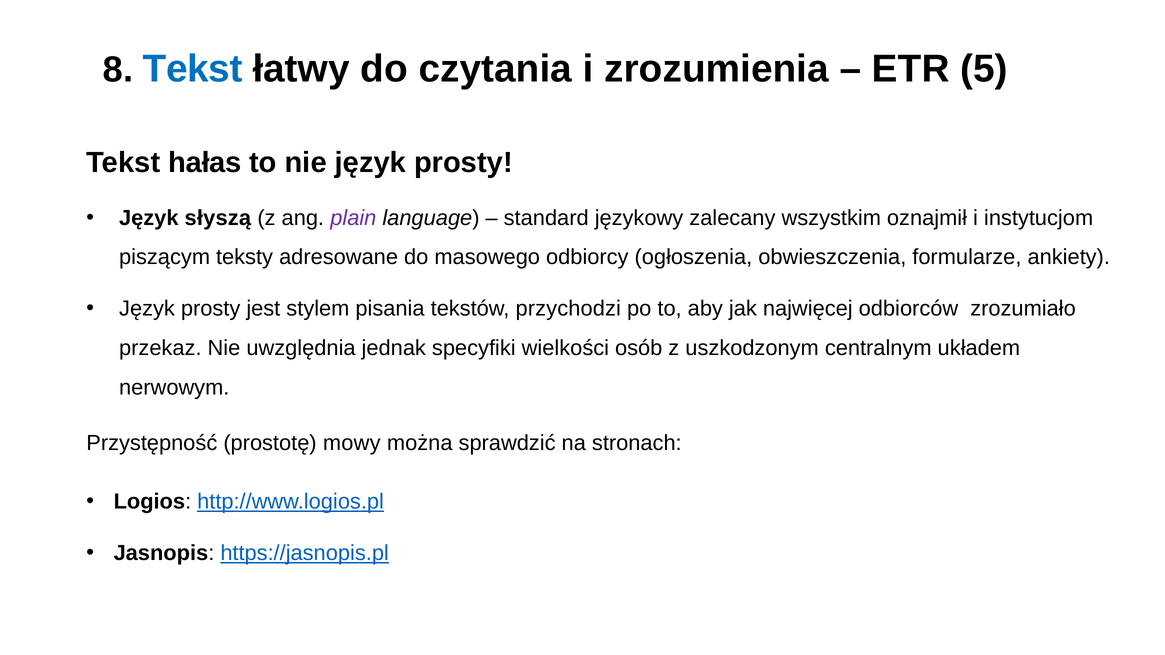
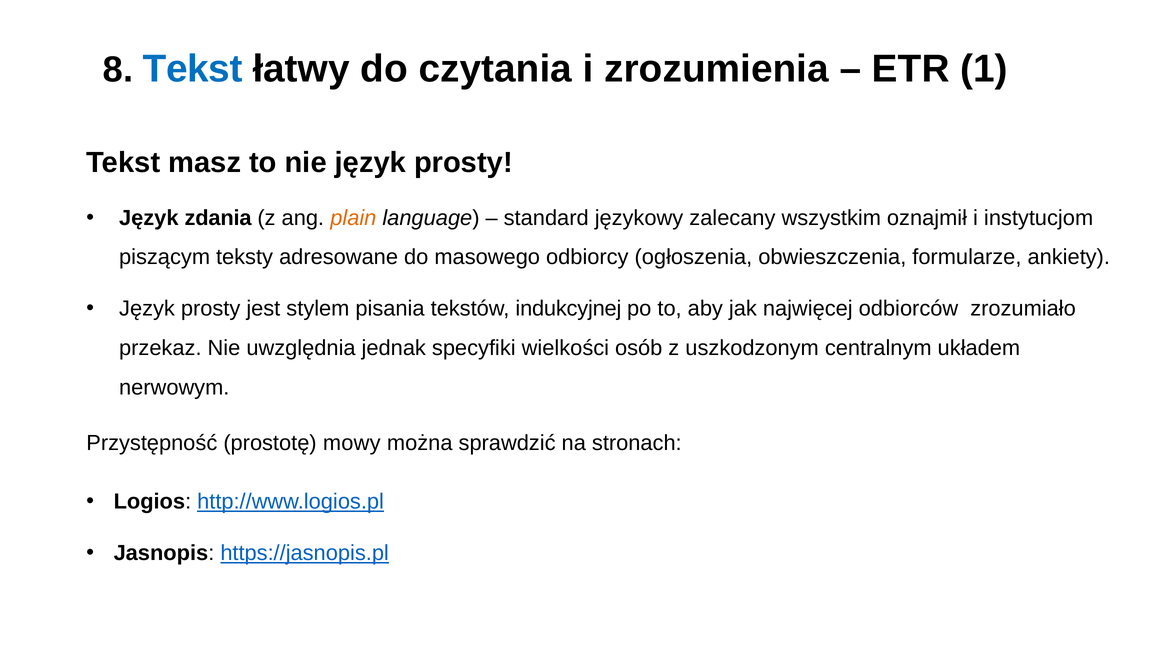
5: 5 -> 1
hałas: hałas -> masz
słyszą: słyszą -> zdania
plain colour: purple -> orange
przychodzi: przychodzi -> indukcyjnej
